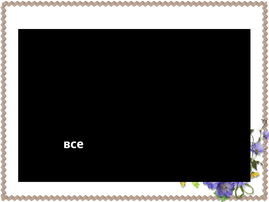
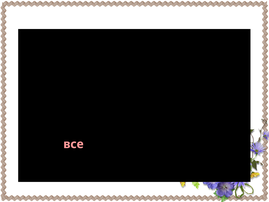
все colour: white -> pink
